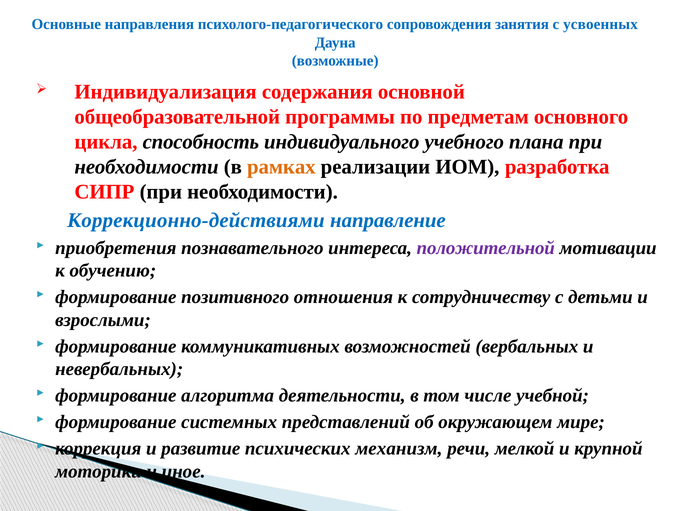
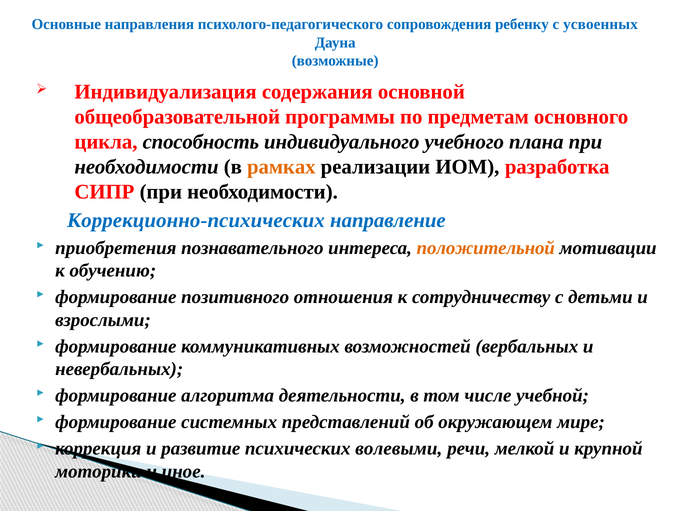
занятия: занятия -> ребенку
Коррекционно-действиями: Коррекционно-действиями -> Коррекционно-психических
положительной colour: purple -> orange
механизм: механизм -> волевыми
